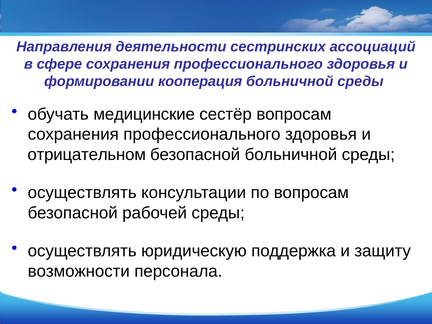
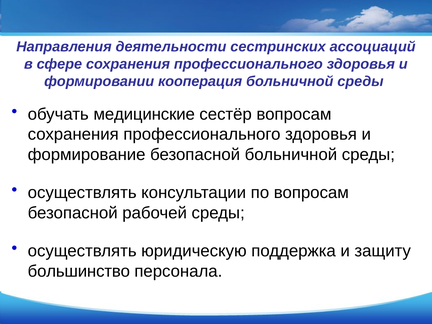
отрицательном: отрицательном -> формирование
возможности: возможности -> большинство
